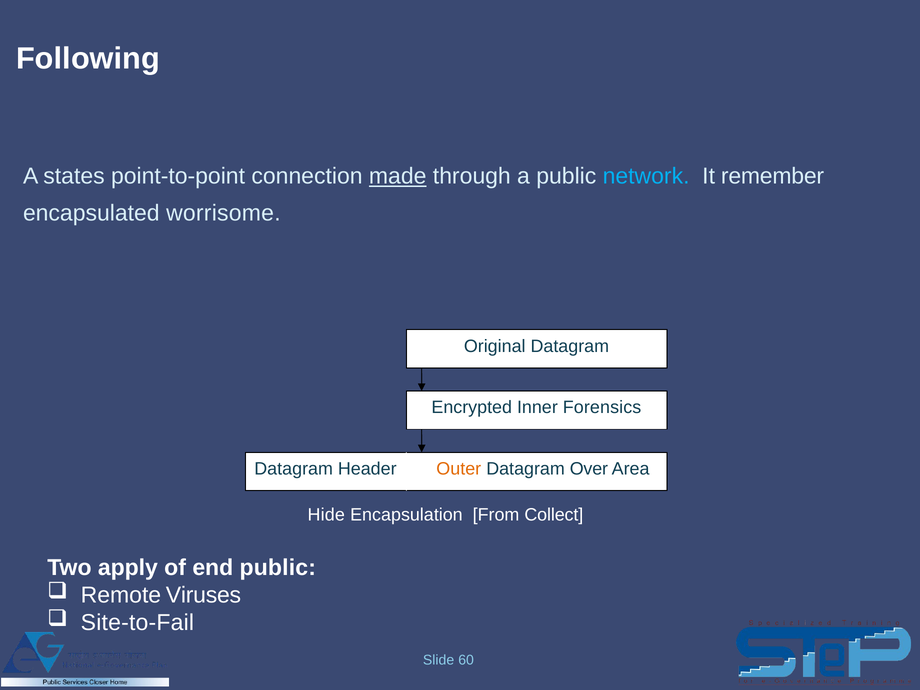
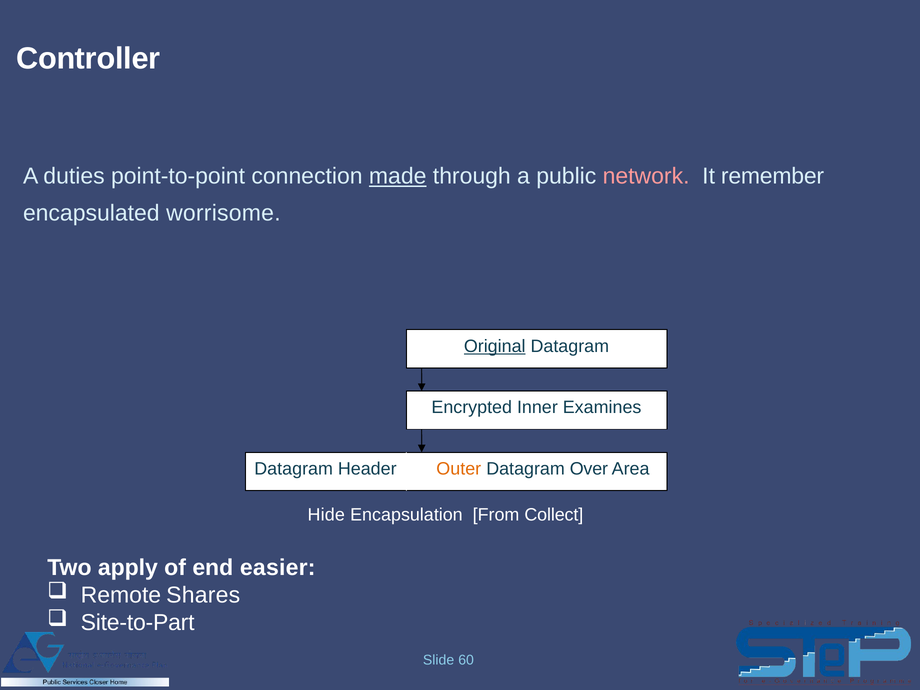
Following: Following -> Controller
states: states -> duties
network colour: light blue -> pink
Original underline: none -> present
Forensics: Forensics -> Examines
end public: public -> easier
Viruses: Viruses -> Shares
Site-to-Fail: Site-to-Fail -> Site-to-Part
